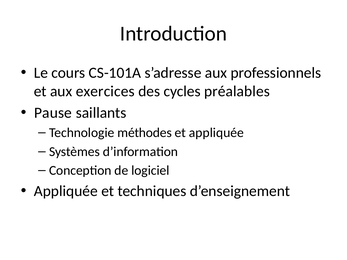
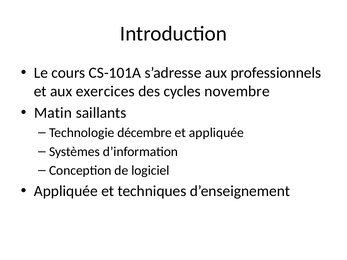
préalables: préalables -> novembre
Pause: Pause -> Matin
méthodes: méthodes -> décembre
